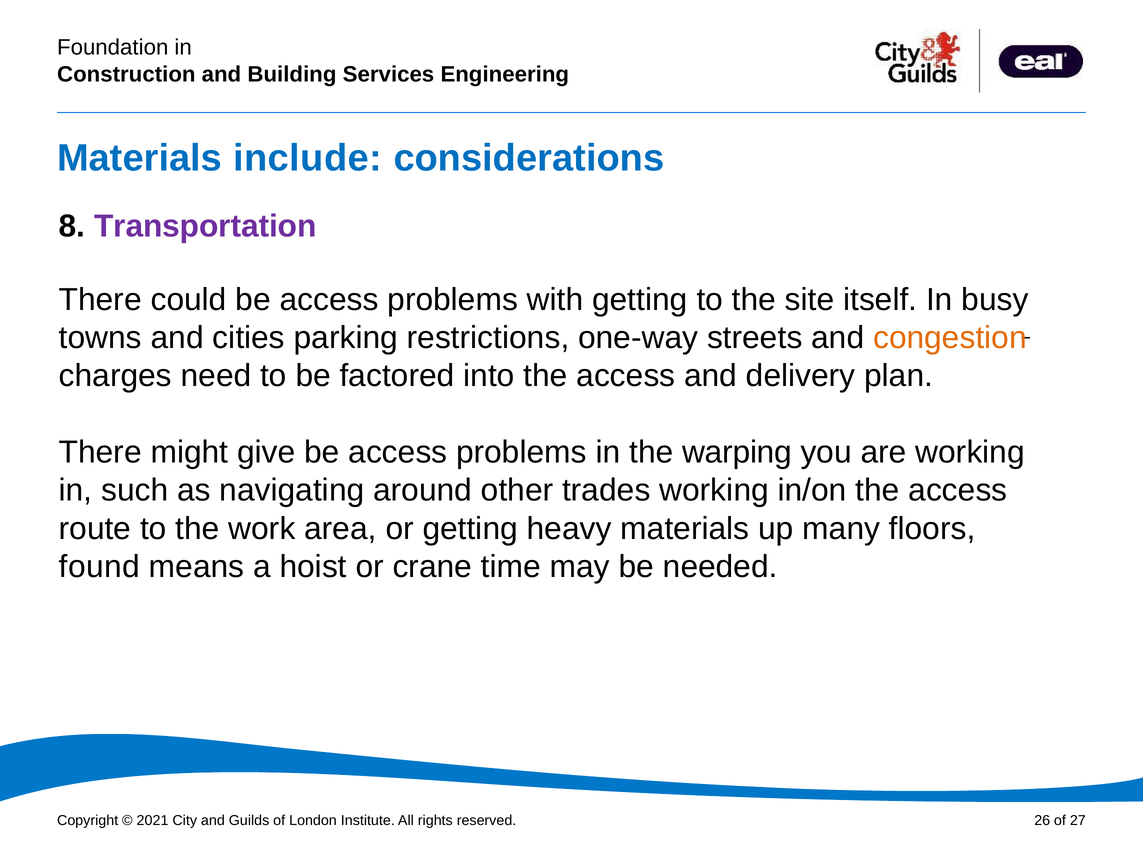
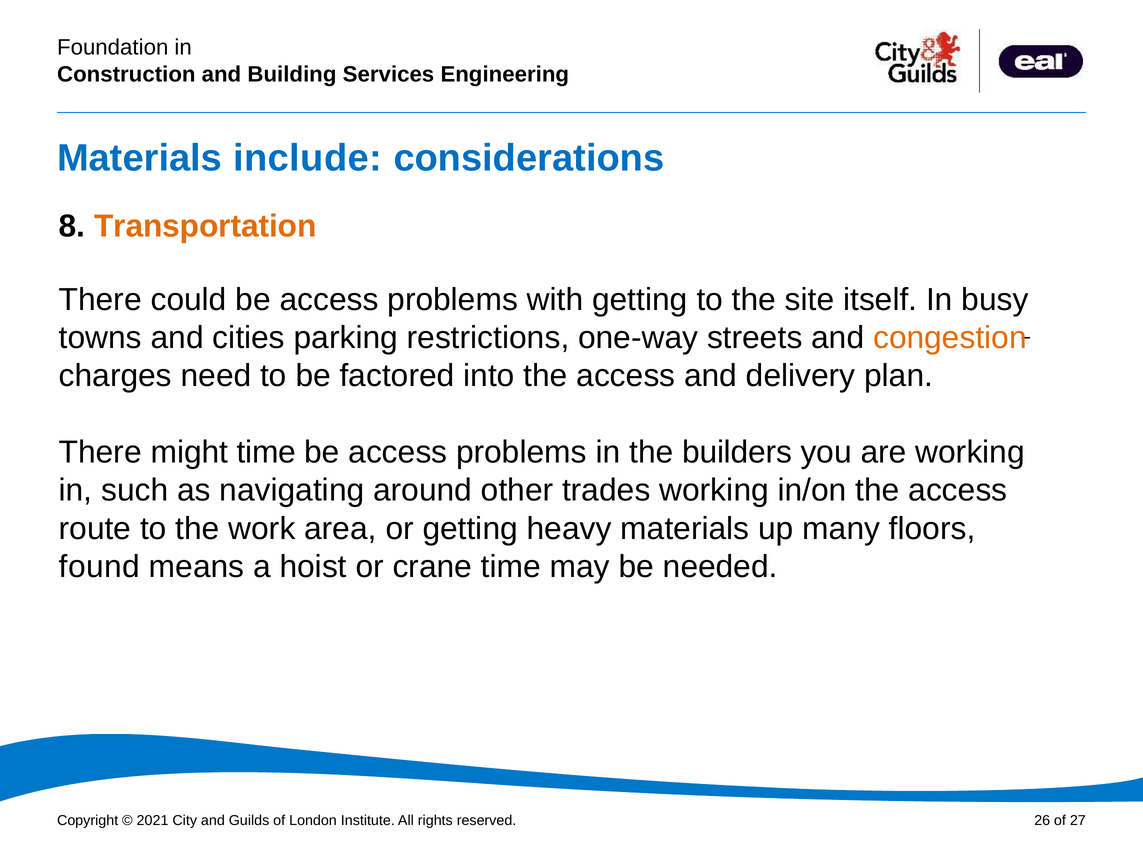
Transportation colour: purple -> orange
might give: give -> time
warping: warping -> builders
